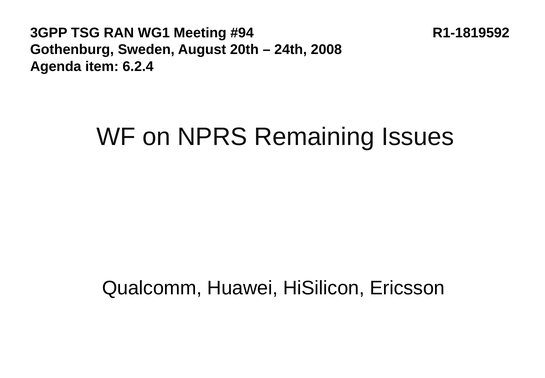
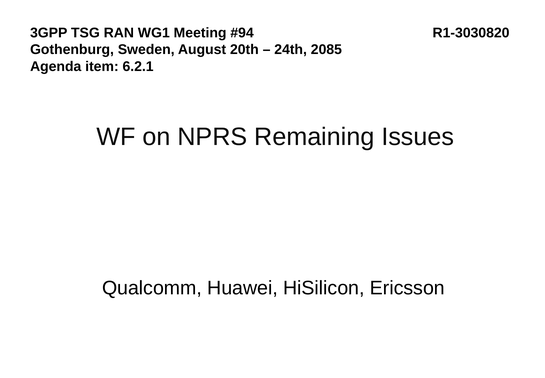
R1-1819592: R1-1819592 -> R1-3030820
2008: 2008 -> 2085
6.2.4: 6.2.4 -> 6.2.1
